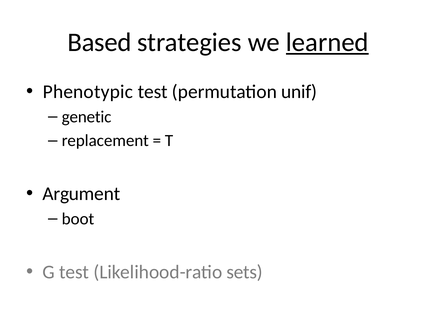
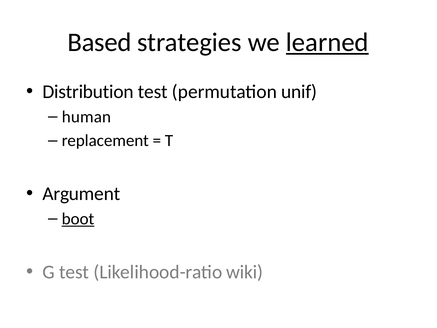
Phenotypic: Phenotypic -> Distribution
genetic: genetic -> human
boot underline: none -> present
sets: sets -> wiki
